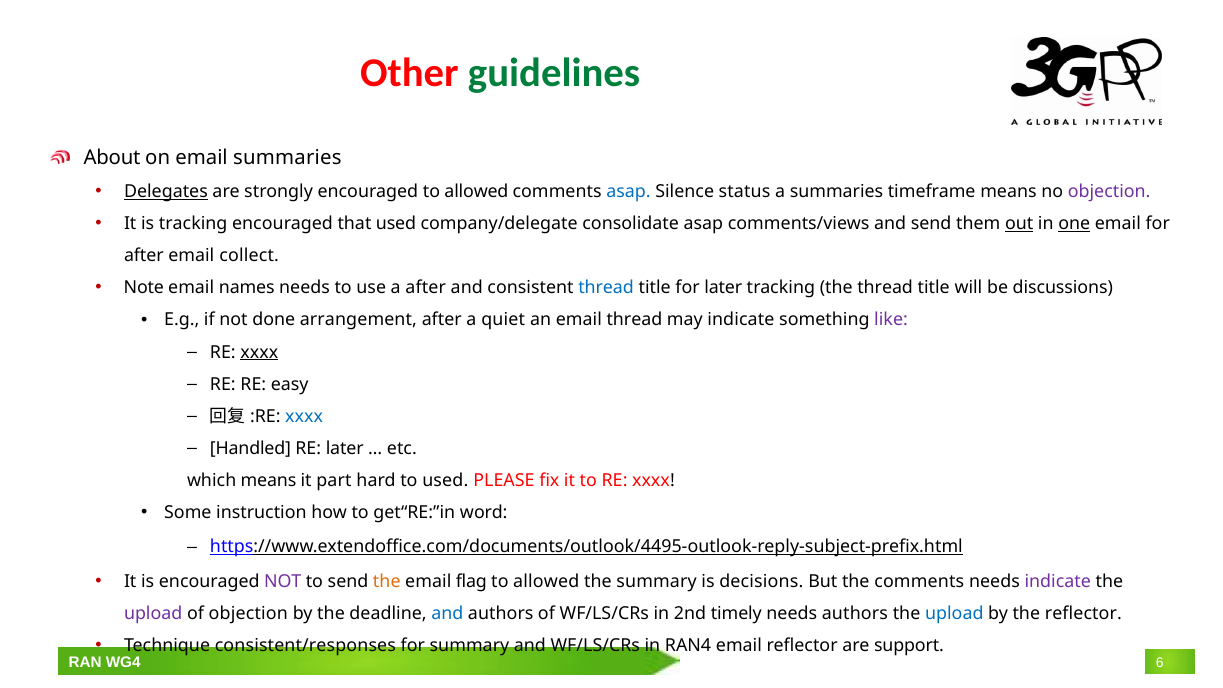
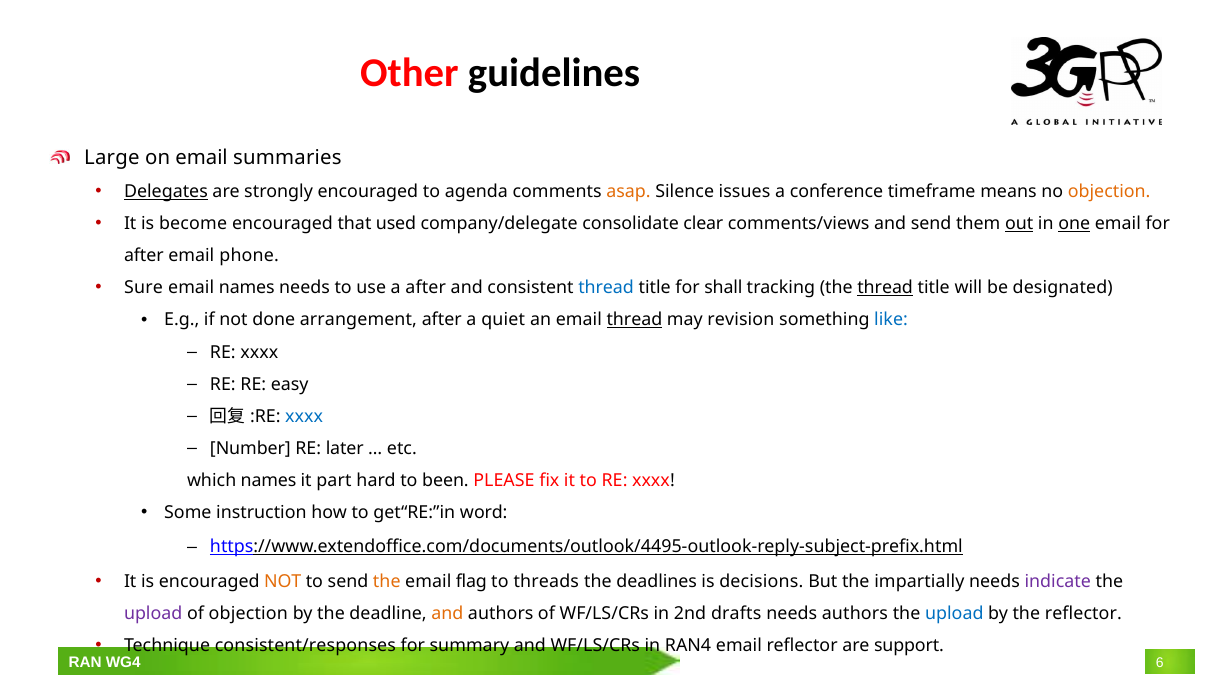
guidelines colour: green -> black
About: About -> Large
encouraged to allowed: allowed -> agenda
asap at (628, 192) colour: blue -> orange
status: status -> issues
a summaries: summaries -> conference
objection at (1109, 192) colour: purple -> orange
is tracking: tracking -> become
consolidate asap: asap -> clear
collect: collect -> phone
Note: Note -> Sure
for later: later -> shall
thread at (885, 288) underline: none -> present
discussions: discussions -> designated
thread at (634, 320) underline: none -> present
may indicate: indicate -> revision
like colour: purple -> blue
xxxx at (259, 352) underline: present -> none
Handled: Handled -> Number
which means: means -> names
to used: used -> been
NOT at (283, 581) colour: purple -> orange
allowed at (546, 581): allowed -> threads
the summary: summary -> deadlines
the comments: comments -> impartially
and at (447, 613) colour: blue -> orange
timely: timely -> drafts
